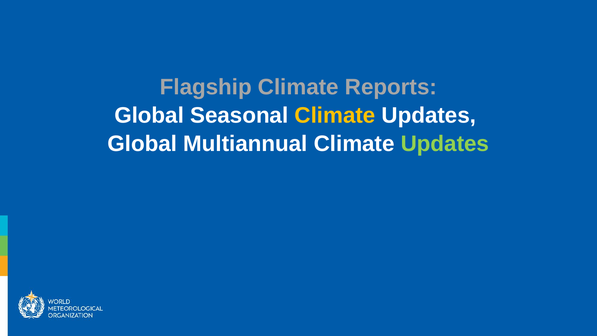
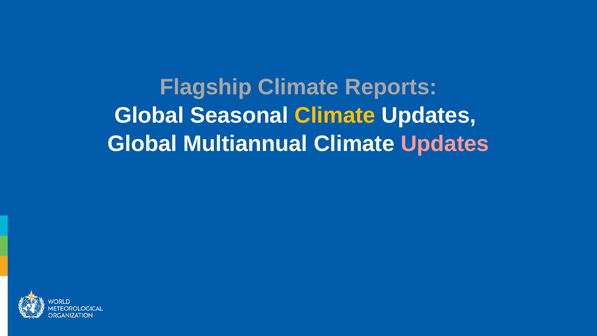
Updates at (445, 144) colour: light green -> pink
